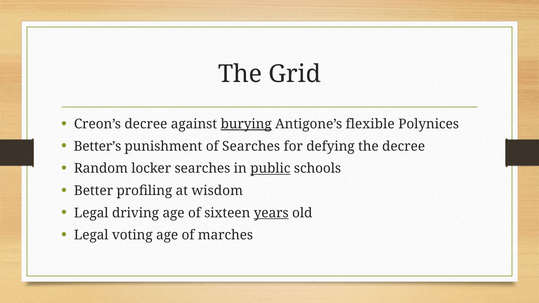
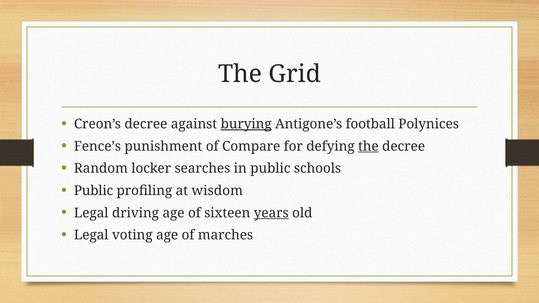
flexible: flexible -> football
Better’s: Better’s -> Fence’s
of Searches: Searches -> Compare
the at (368, 146) underline: none -> present
public at (270, 169) underline: present -> none
Better at (93, 191): Better -> Public
